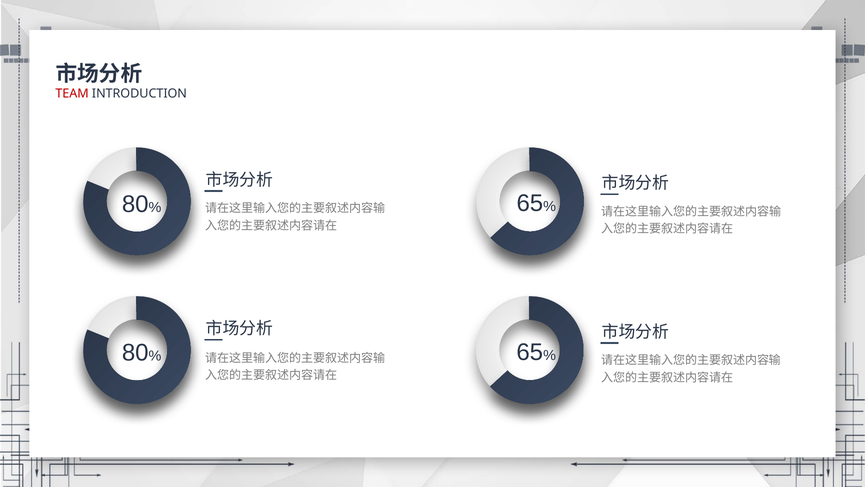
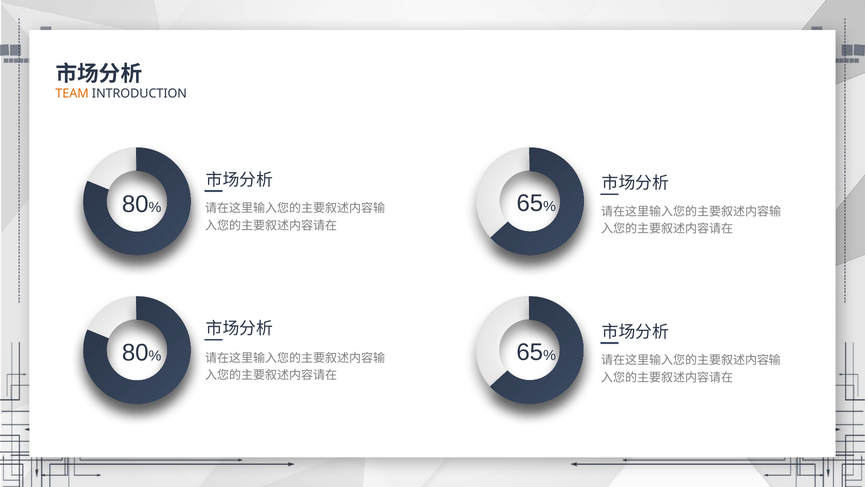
TEAM colour: red -> orange
